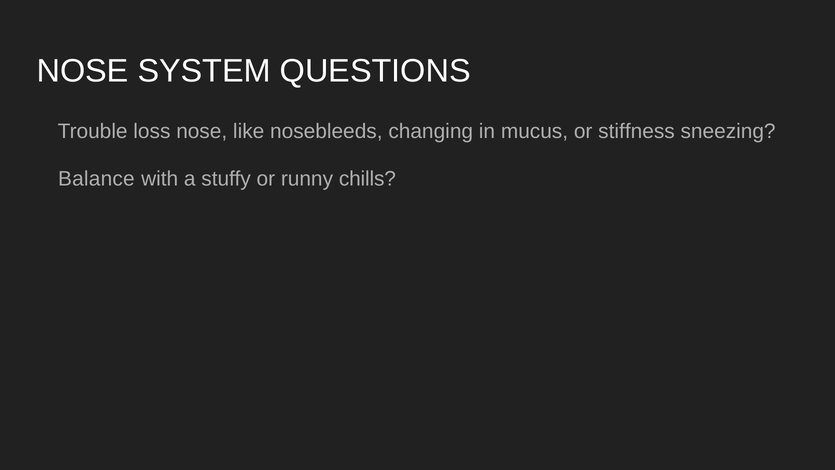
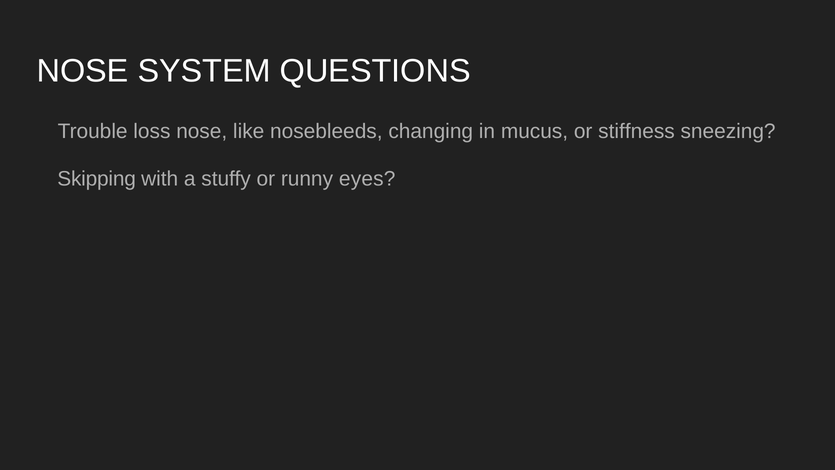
Balance: Balance -> Skipping
chills: chills -> eyes
